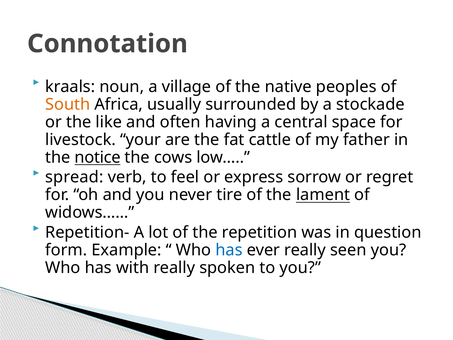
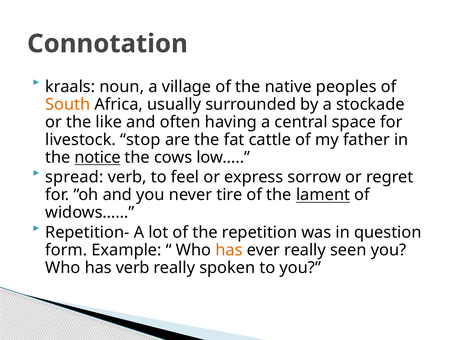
your: your -> stop
has at (229, 250) colour: blue -> orange
has with: with -> verb
